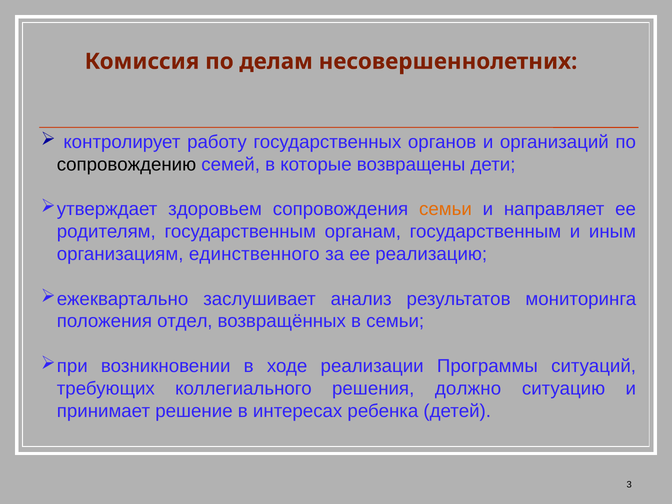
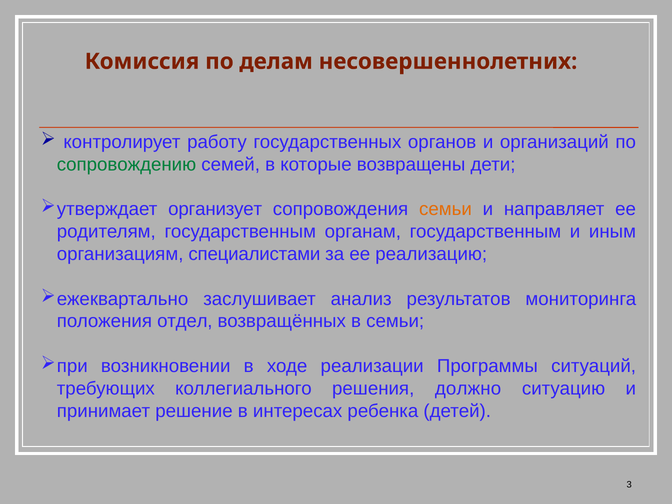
сопровождению colour: black -> green
здоровьем: здоровьем -> организует
единственного: единственного -> специалистами
